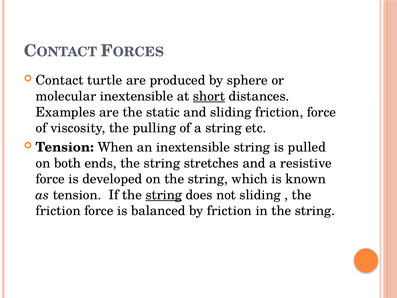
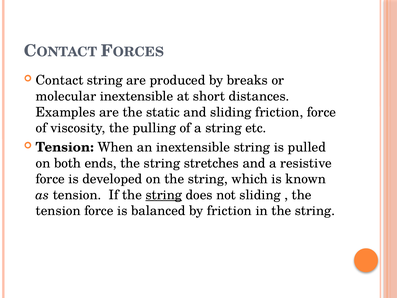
Contact turtle: turtle -> string
sphere: sphere -> breaks
short underline: present -> none
friction at (58, 211): friction -> tension
